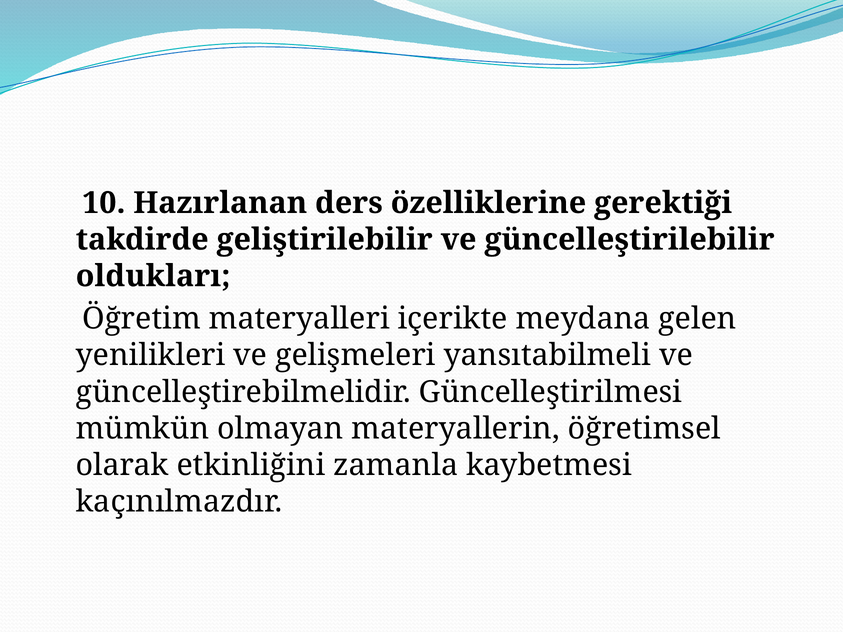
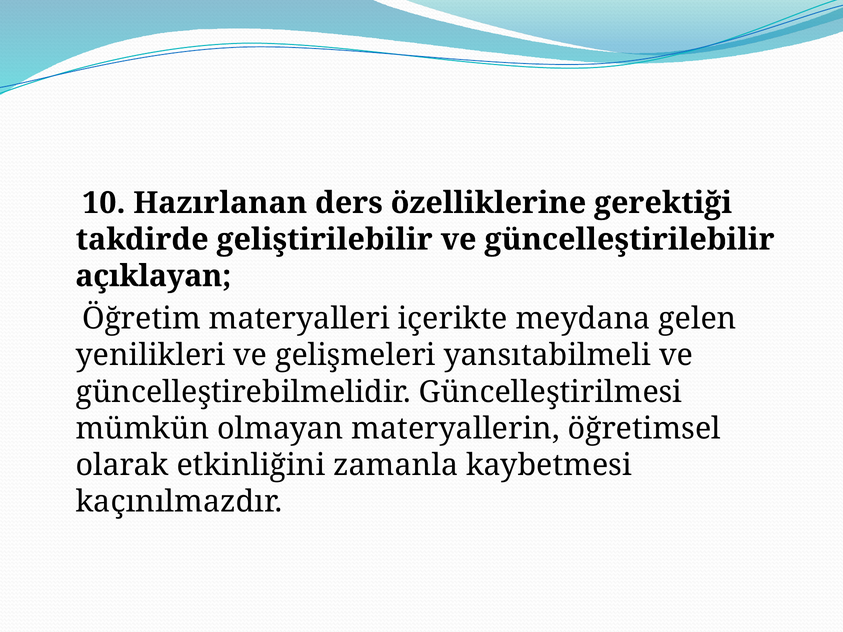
oldukları: oldukları -> açıklayan
